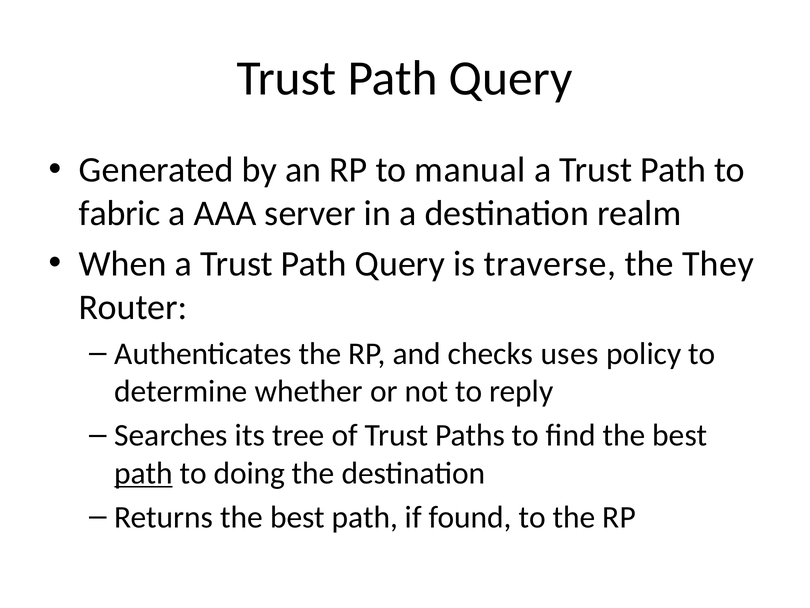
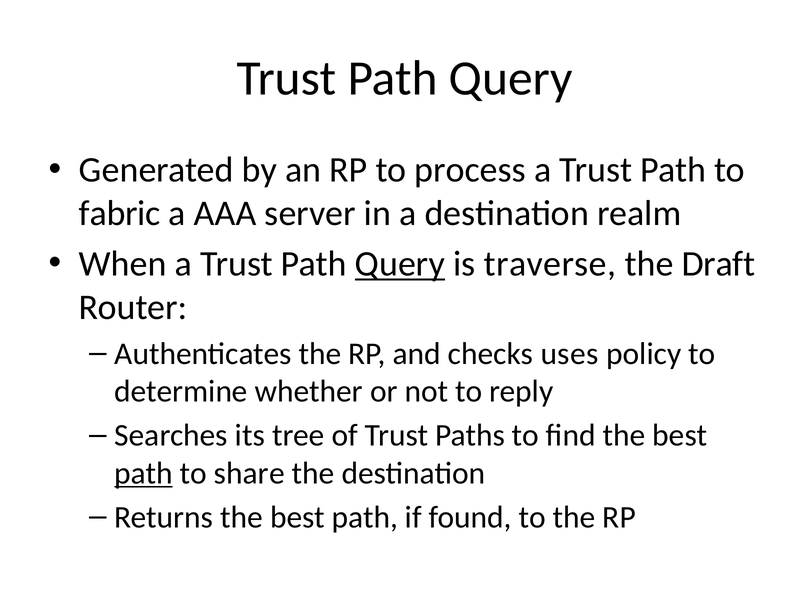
manual: manual -> process
Query at (400, 264) underline: none -> present
They: They -> Draft
doing: doing -> share
